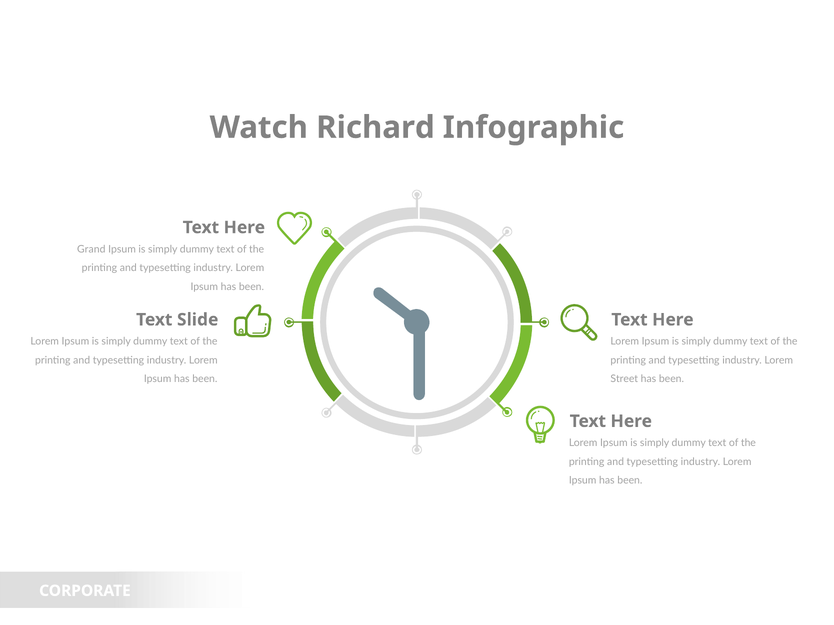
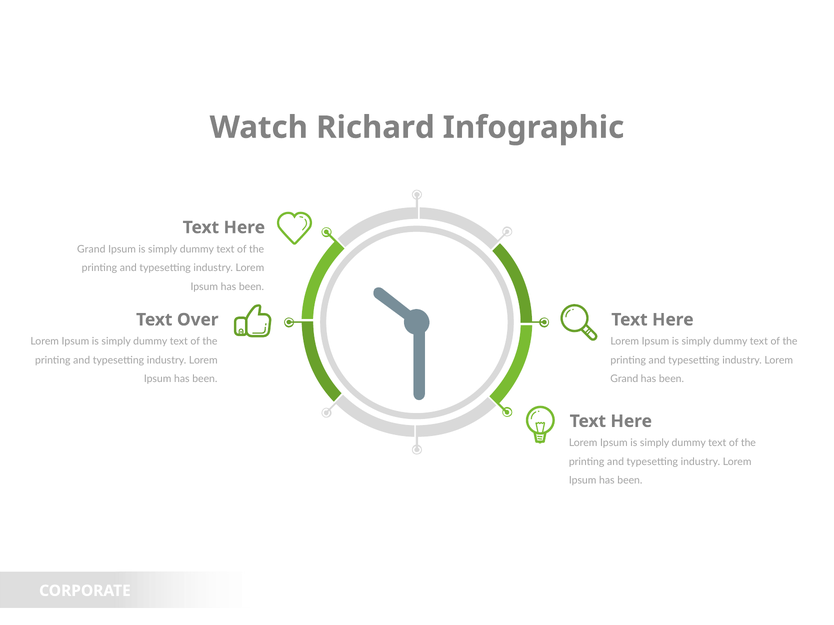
Slide: Slide -> Over
Street at (624, 379): Street -> Grand
